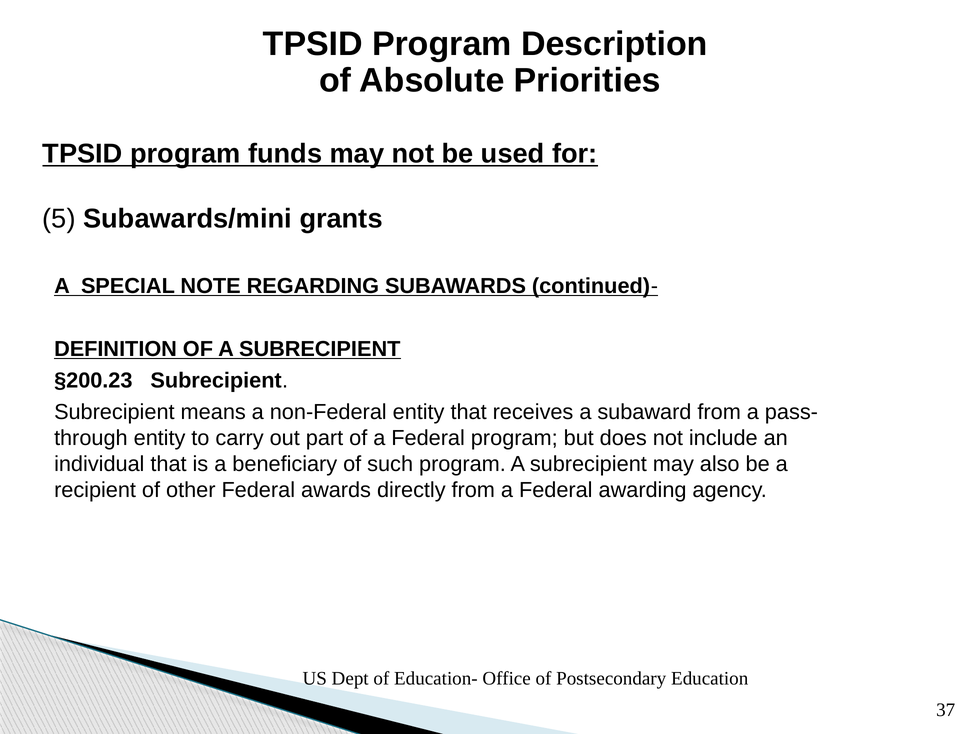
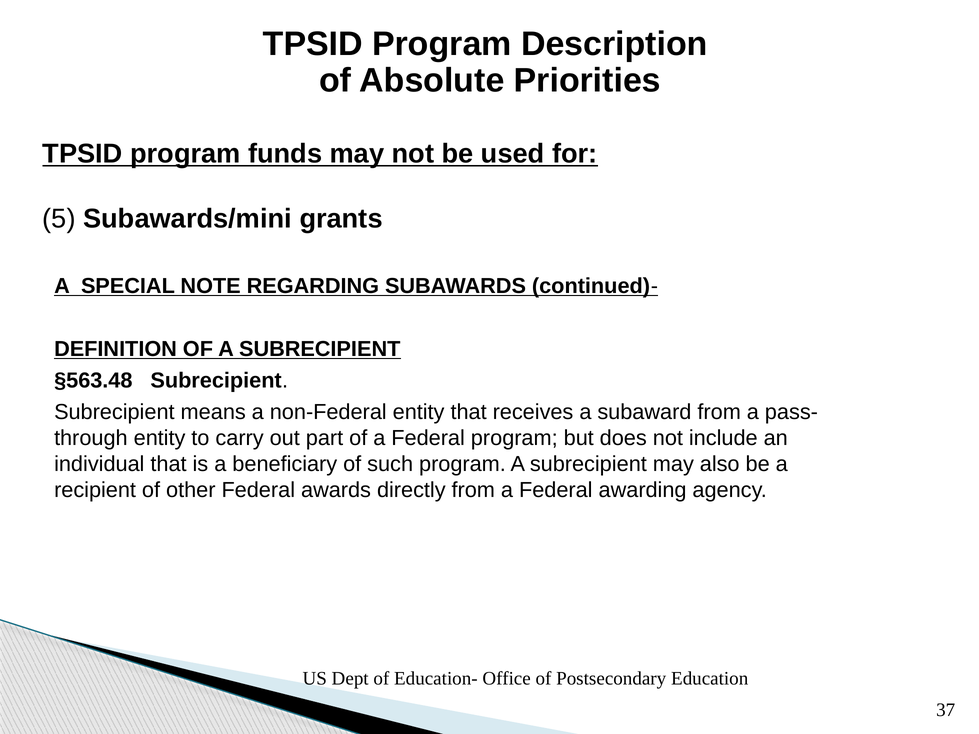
§200.23: §200.23 -> §563.48
